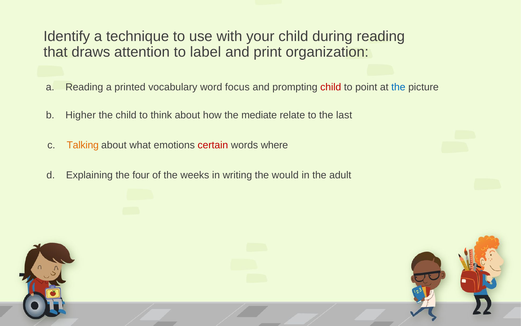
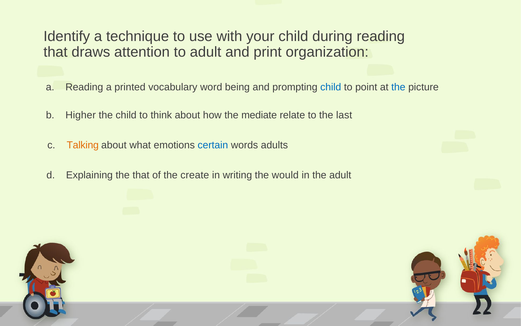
to label: label -> adult
focus: focus -> being
child at (331, 87) colour: red -> blue
certain colour: red -> blue
where: where -> adults
the four: four -> that
weeks: weeks -> create
